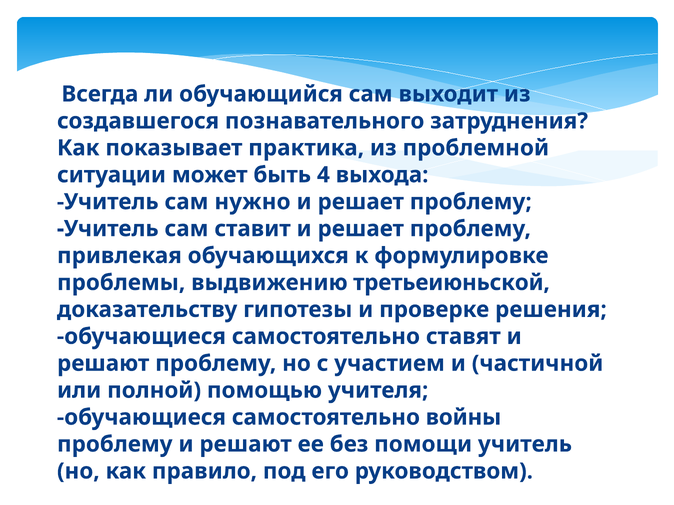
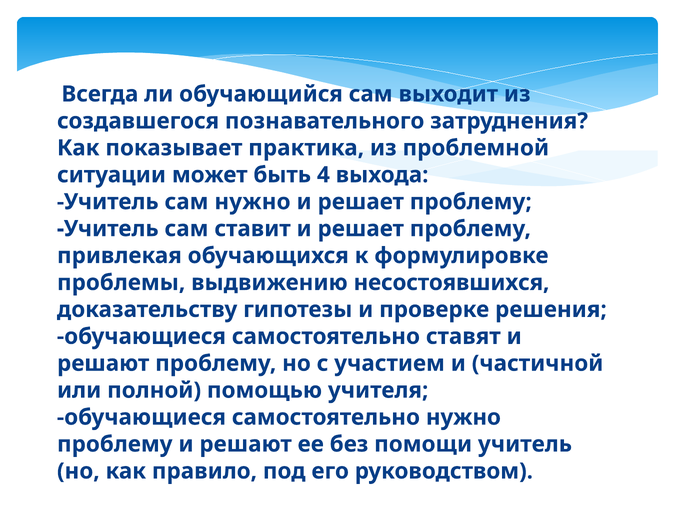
третьеиюньской: третьеиюньской -> несостоявшихся
самостоятельно войны: войны -> нужно
